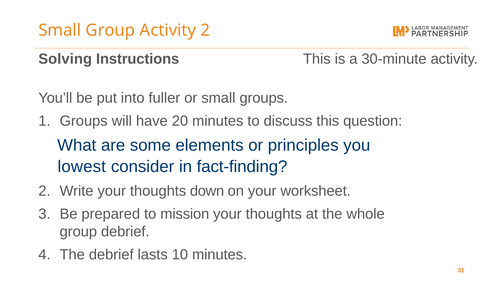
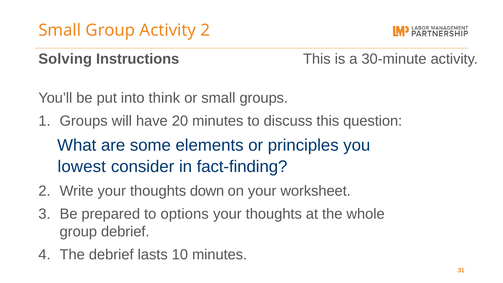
fuller: fuller -> think
mission: mission -> options
